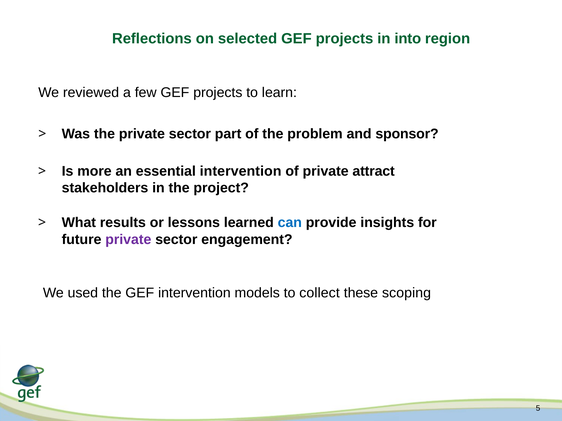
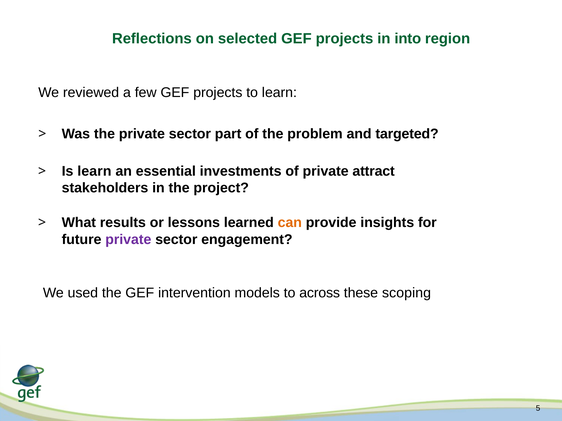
sponsor: sponsor -> targeted
Is more: more -> learn
essential intervention: intervention -> investments
can colour: blue -> orange
collect: collect -> across
